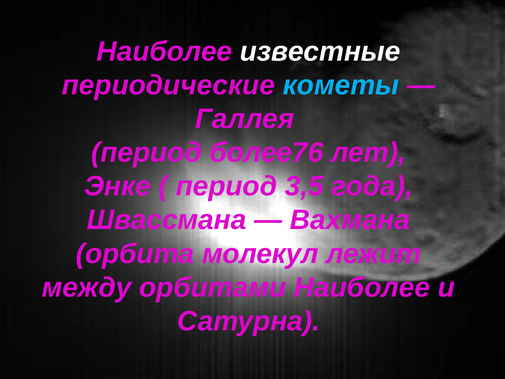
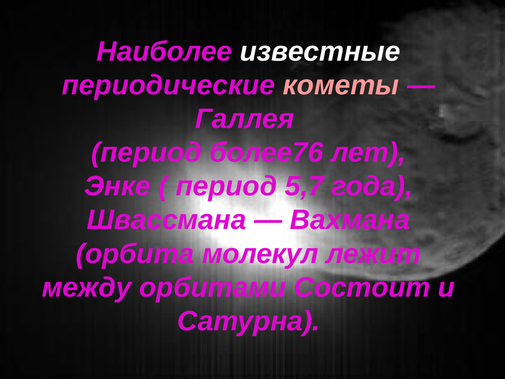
кометы colour: light blue -> pink
3,5: 3,5 -> 5,7
орбитами Наиболее: Наиболее -> Состоит
